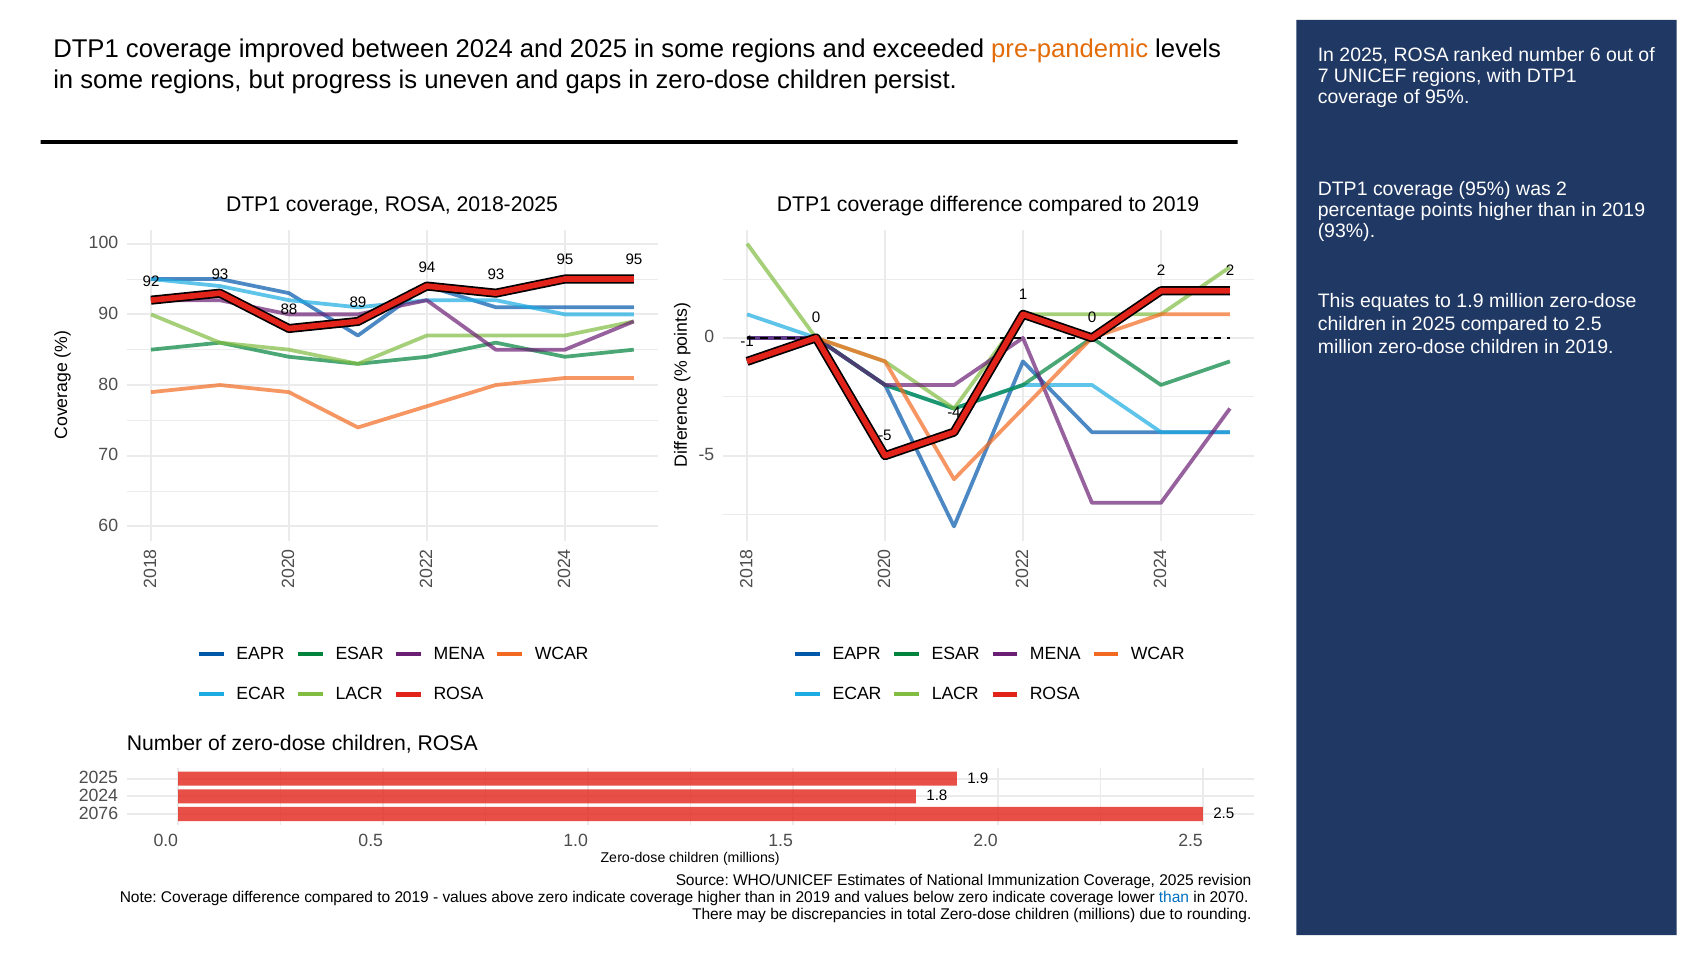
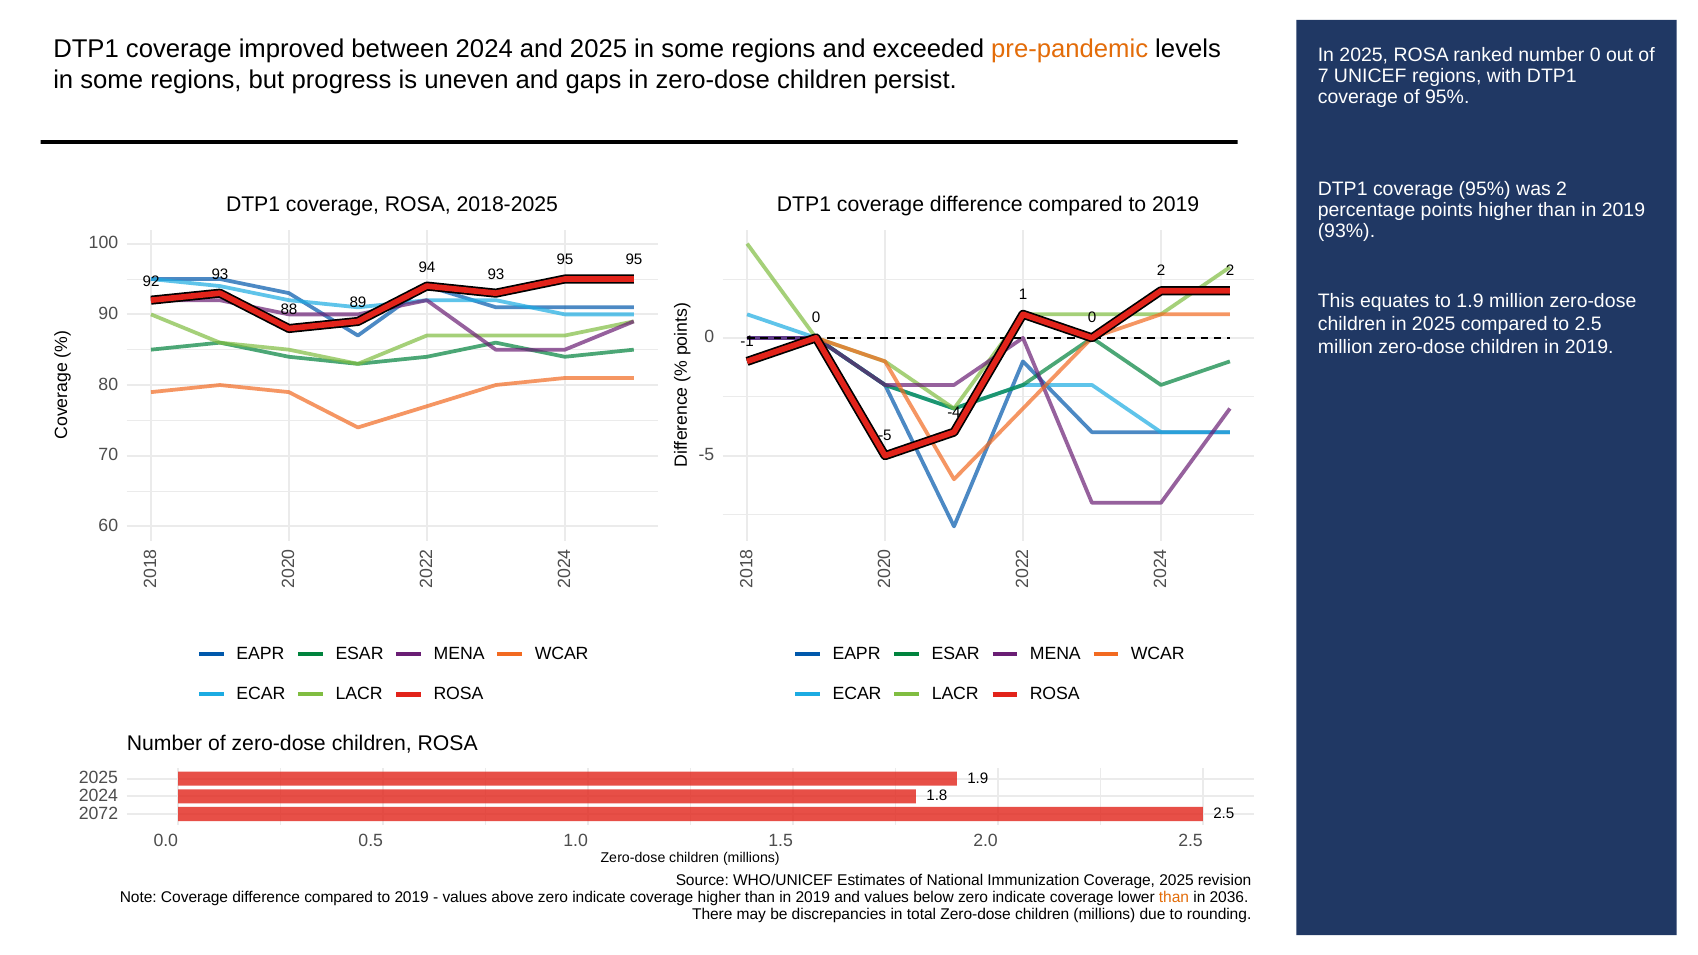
number 6: 6 -> 0
2076: 2076 -> 2072
than at (1174, 898) colour: blue -> orange
2070: 2070 -> 2036
